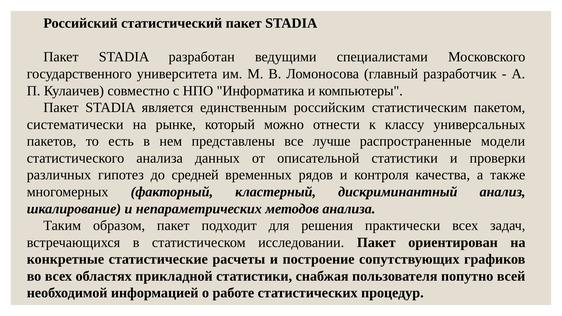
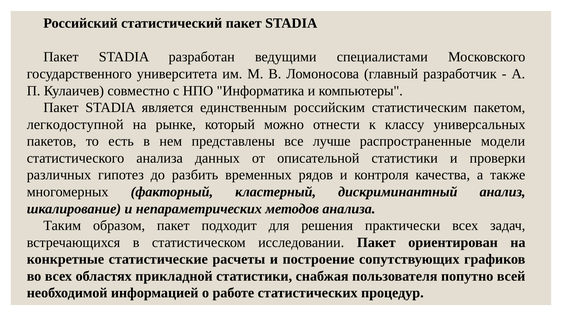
систематически: систематически -> легкодоступной
средней: средней -> разбить
